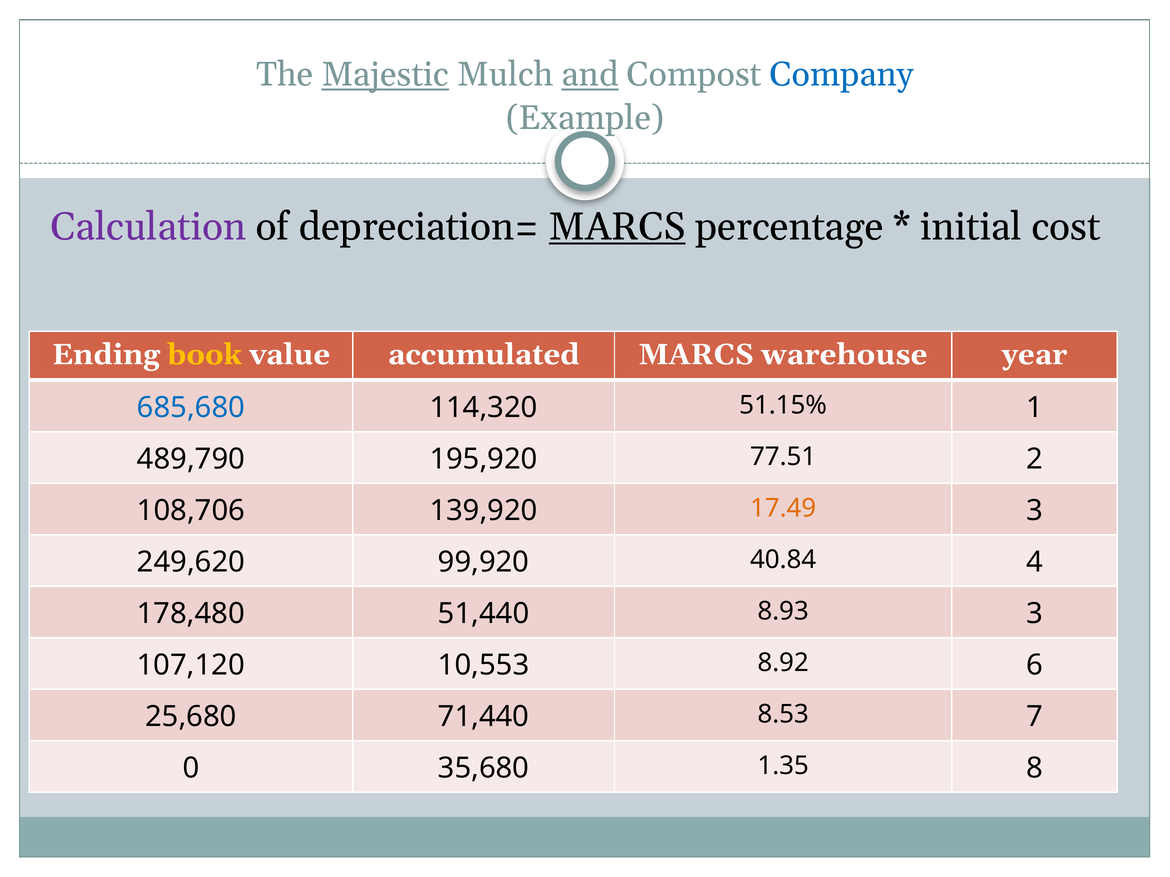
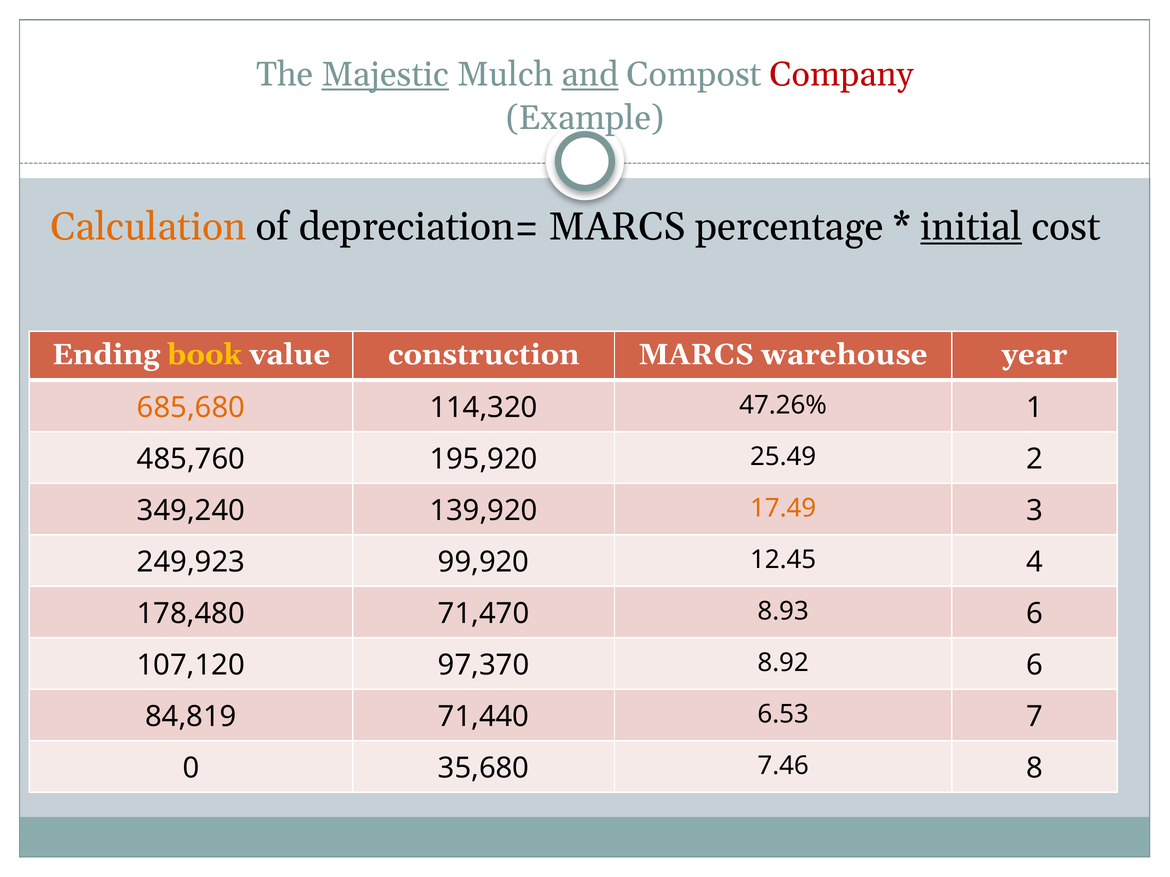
Company colour: blue -> red
Calculation colour: purple -> orange
MARCS at (617, 227) underline: present -> none
initial underline: none -> present
accumulated: accumulated -> construction
685,680 colour: blue -> orange
51.15%: 51.15% -> 47.26%
489,790: 489,790 -> 485,760
77.51: 77.51 -> 25.49
108,706: 108,706 -> 349,240
249,620: 249,620 -> 249,923
40.84: 40.84 -> 12.45
51,440: 51,440 -> 71,470
8.93 3: 3 -> 6
10,553: 10,553 -> 97,370
25,680: 25,680 -> 84,819
8.53: 8.53 -> 6.53
1.35: 1.35 -> 7.46
